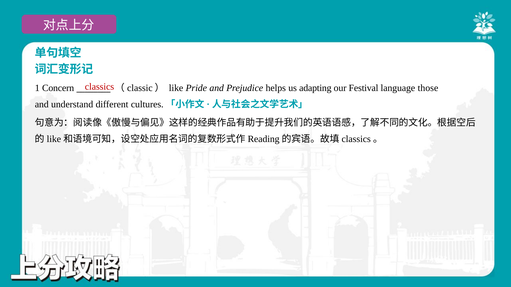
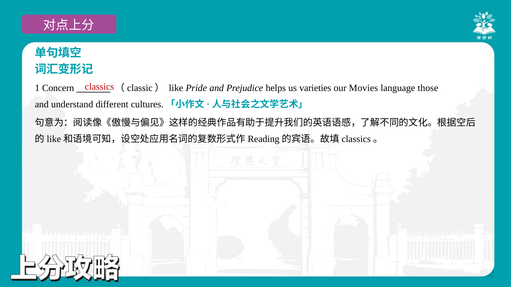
adapting: adapting -> varieties
Festival: Festival -> Movies
